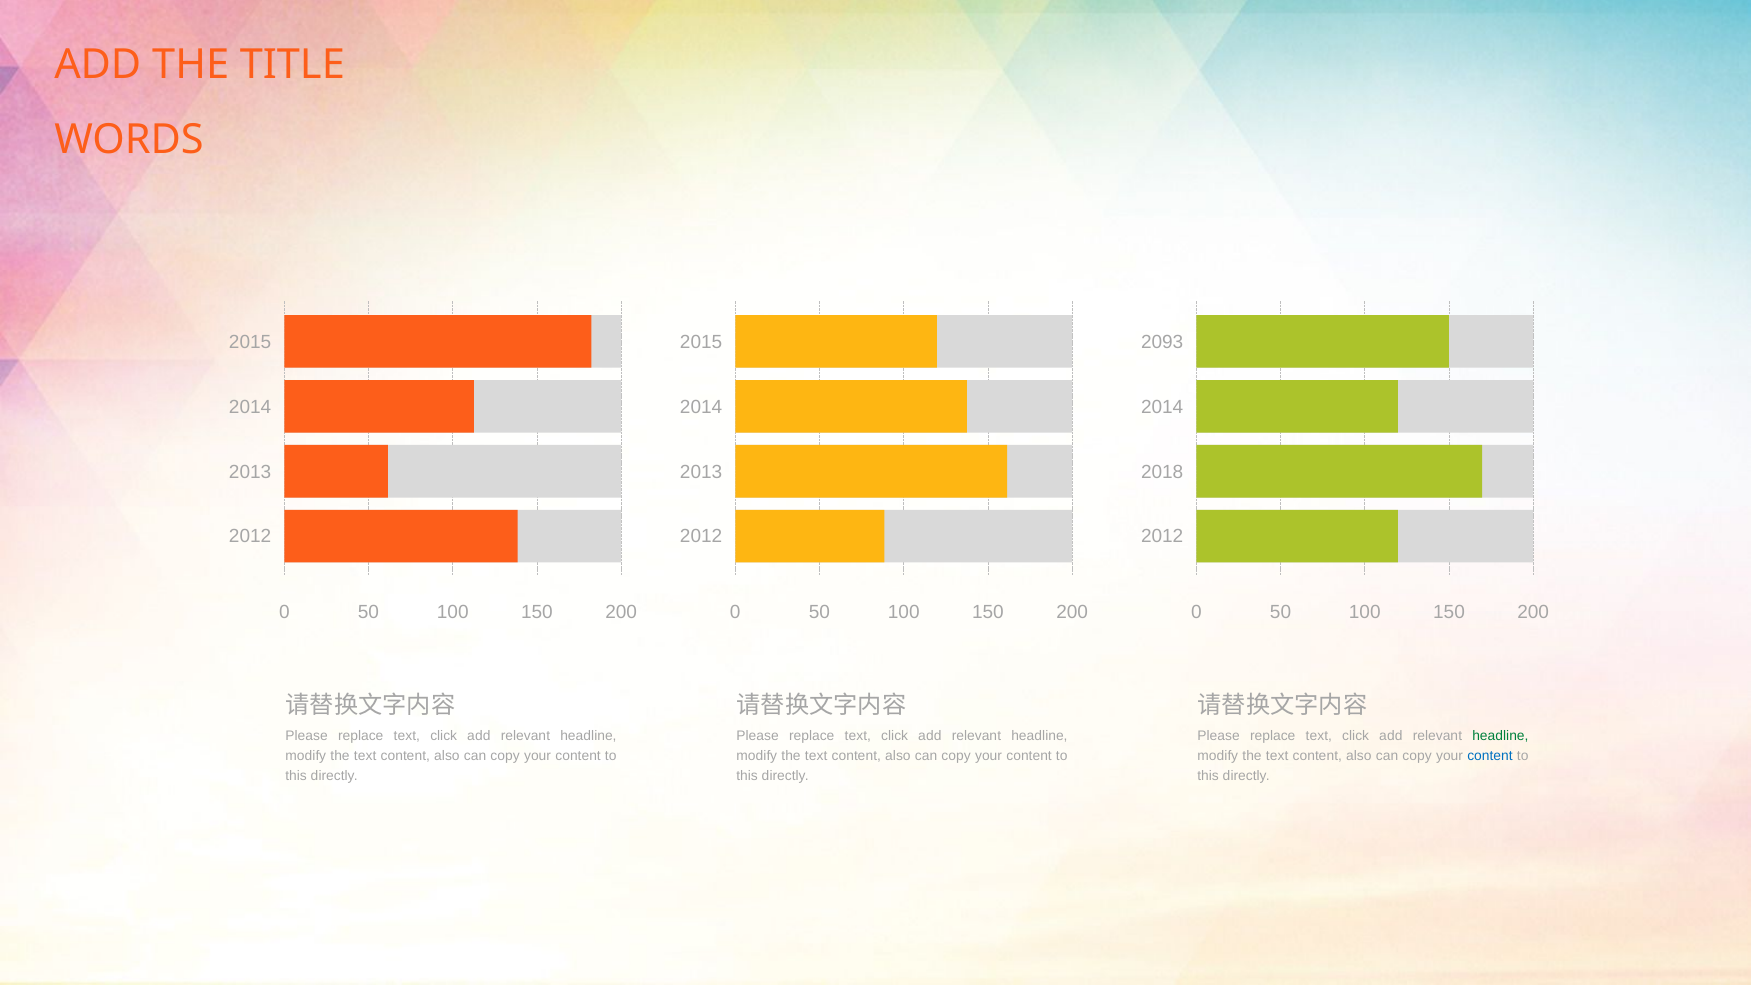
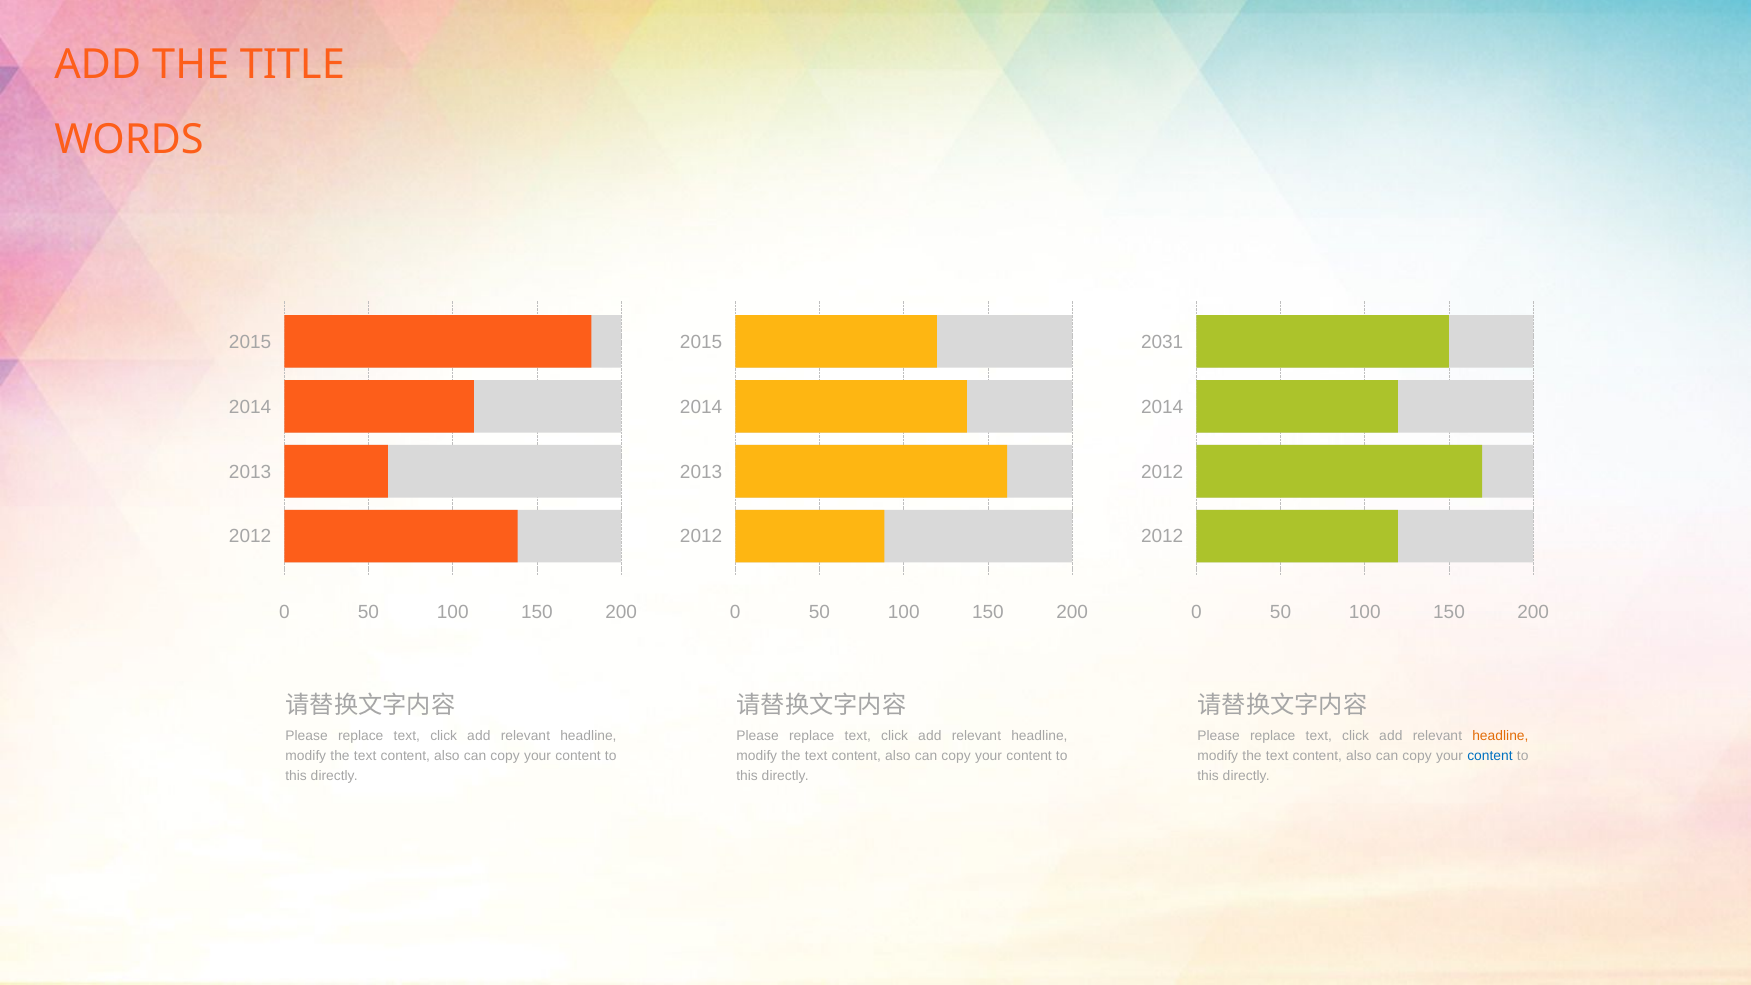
2093: 2093 -> 2031
2018 at (1162, 472): 2018 -> 2012
headline at (1500, 736) colour: green -> orange
